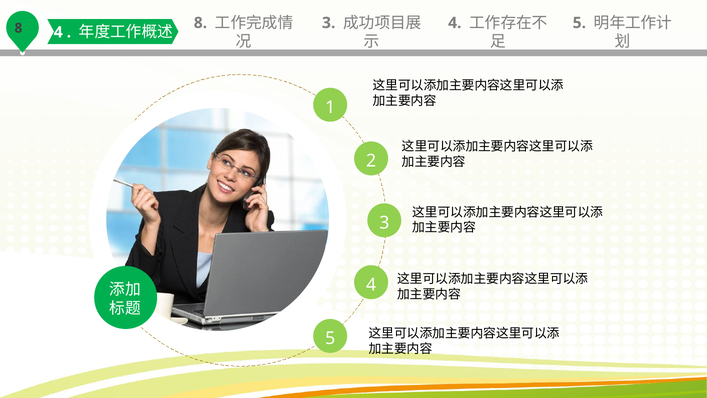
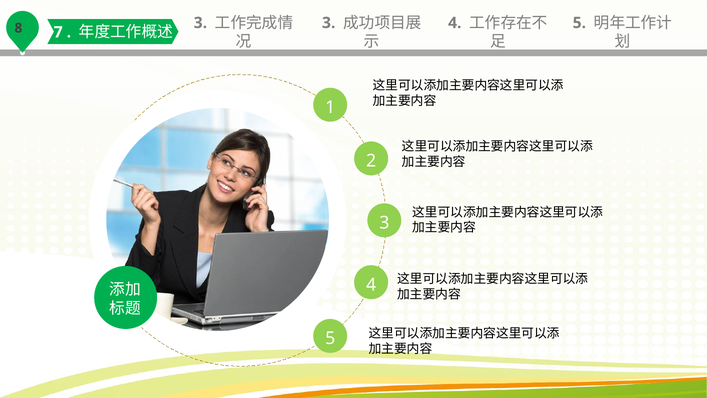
4 at (58, 32): 4 -> 7
8 at (200, 23): 8 -> 3
